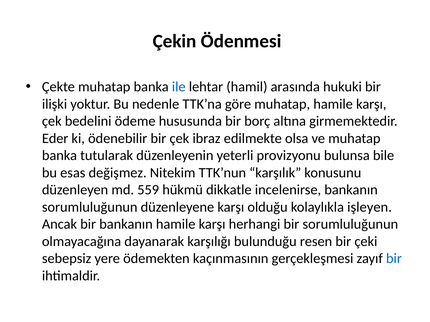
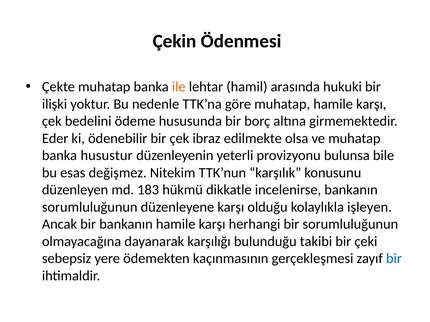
ile colour: blue -> orange
tutularak: tutularak -> husustur
559: 559 -> 183
resen: resen -> takibi
